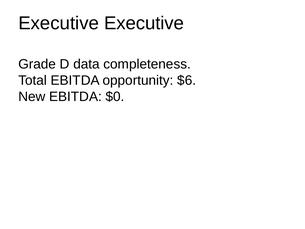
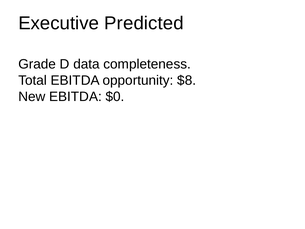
Executive Executive: Executive -> Predicted
$6: $6 -> $8
